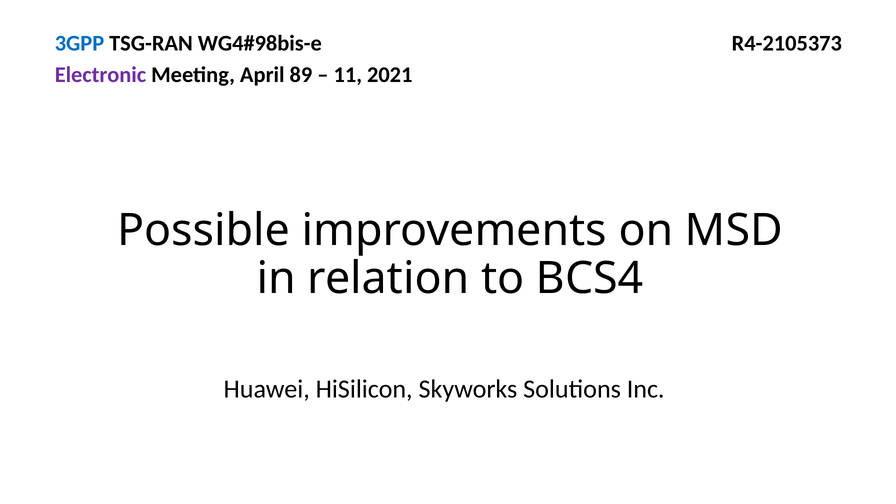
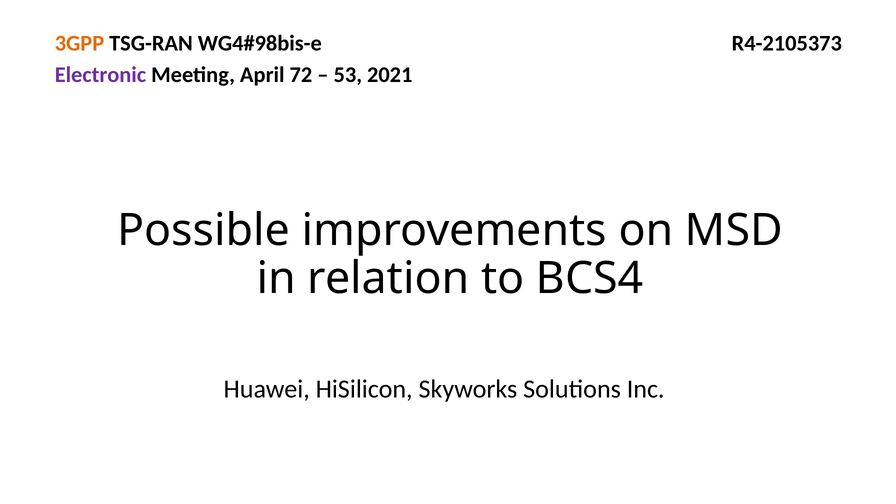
3GPP colour: blue -> orange
89: 89 -> 72
11: 11 -> 53
